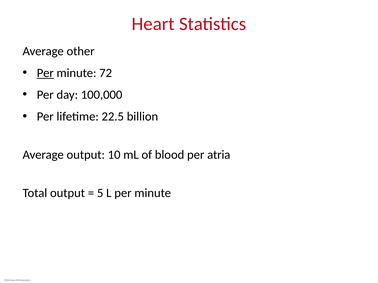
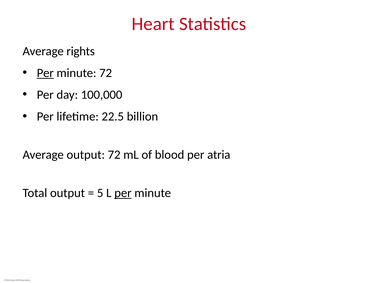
other: other -> rights
output 10: 10 -> 72
per at (123, 193) underline: none -> present
